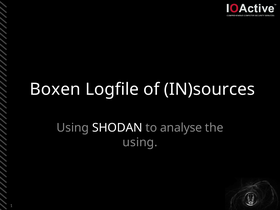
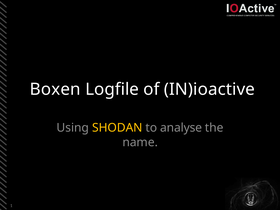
IN)sources: IN)sources -> IN)ioactive
SHODAN colour: white -> yellow
using at (140, 142): using -> name
